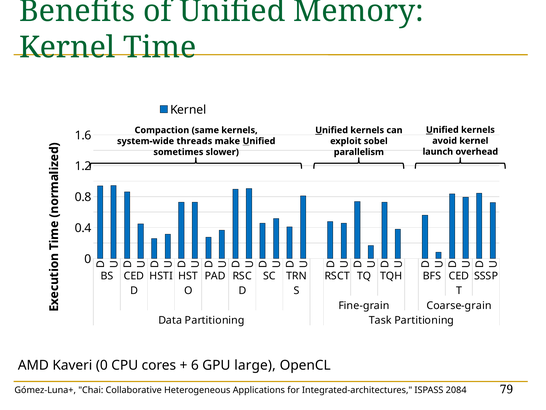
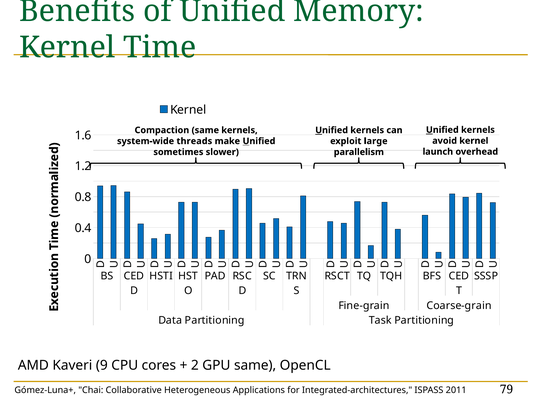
sobel: sobel -> large
Kaveri 0: 0 -> 9
6: 6 -> 2
GPU large: large -> same
2084: 2084 -> 2011
